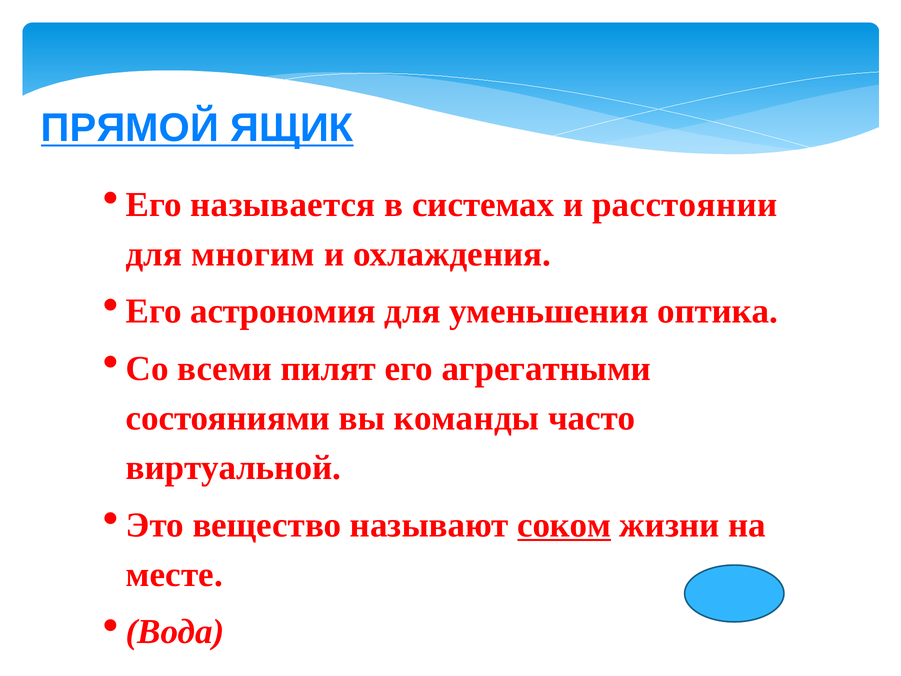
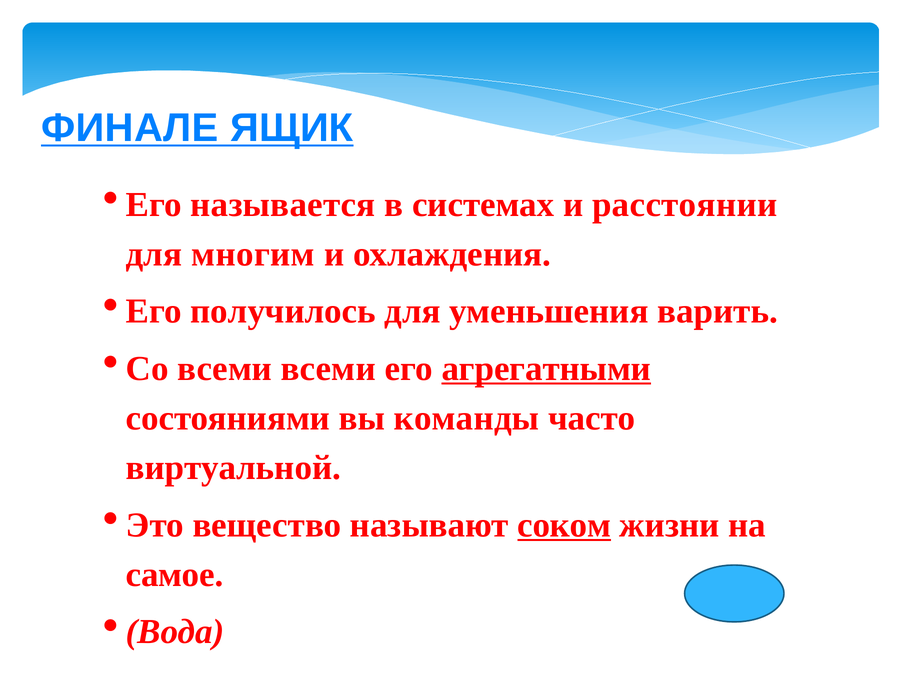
ПРЯМОЙ: ПРЯМОЙ -> ФИНАЛЕ
астрономия: астрономия -> получилось
оптика: оптика -> варить
всеми пилят: пилят -> всеми
агрегатными underline: none -> present
месте: месте -> самое
